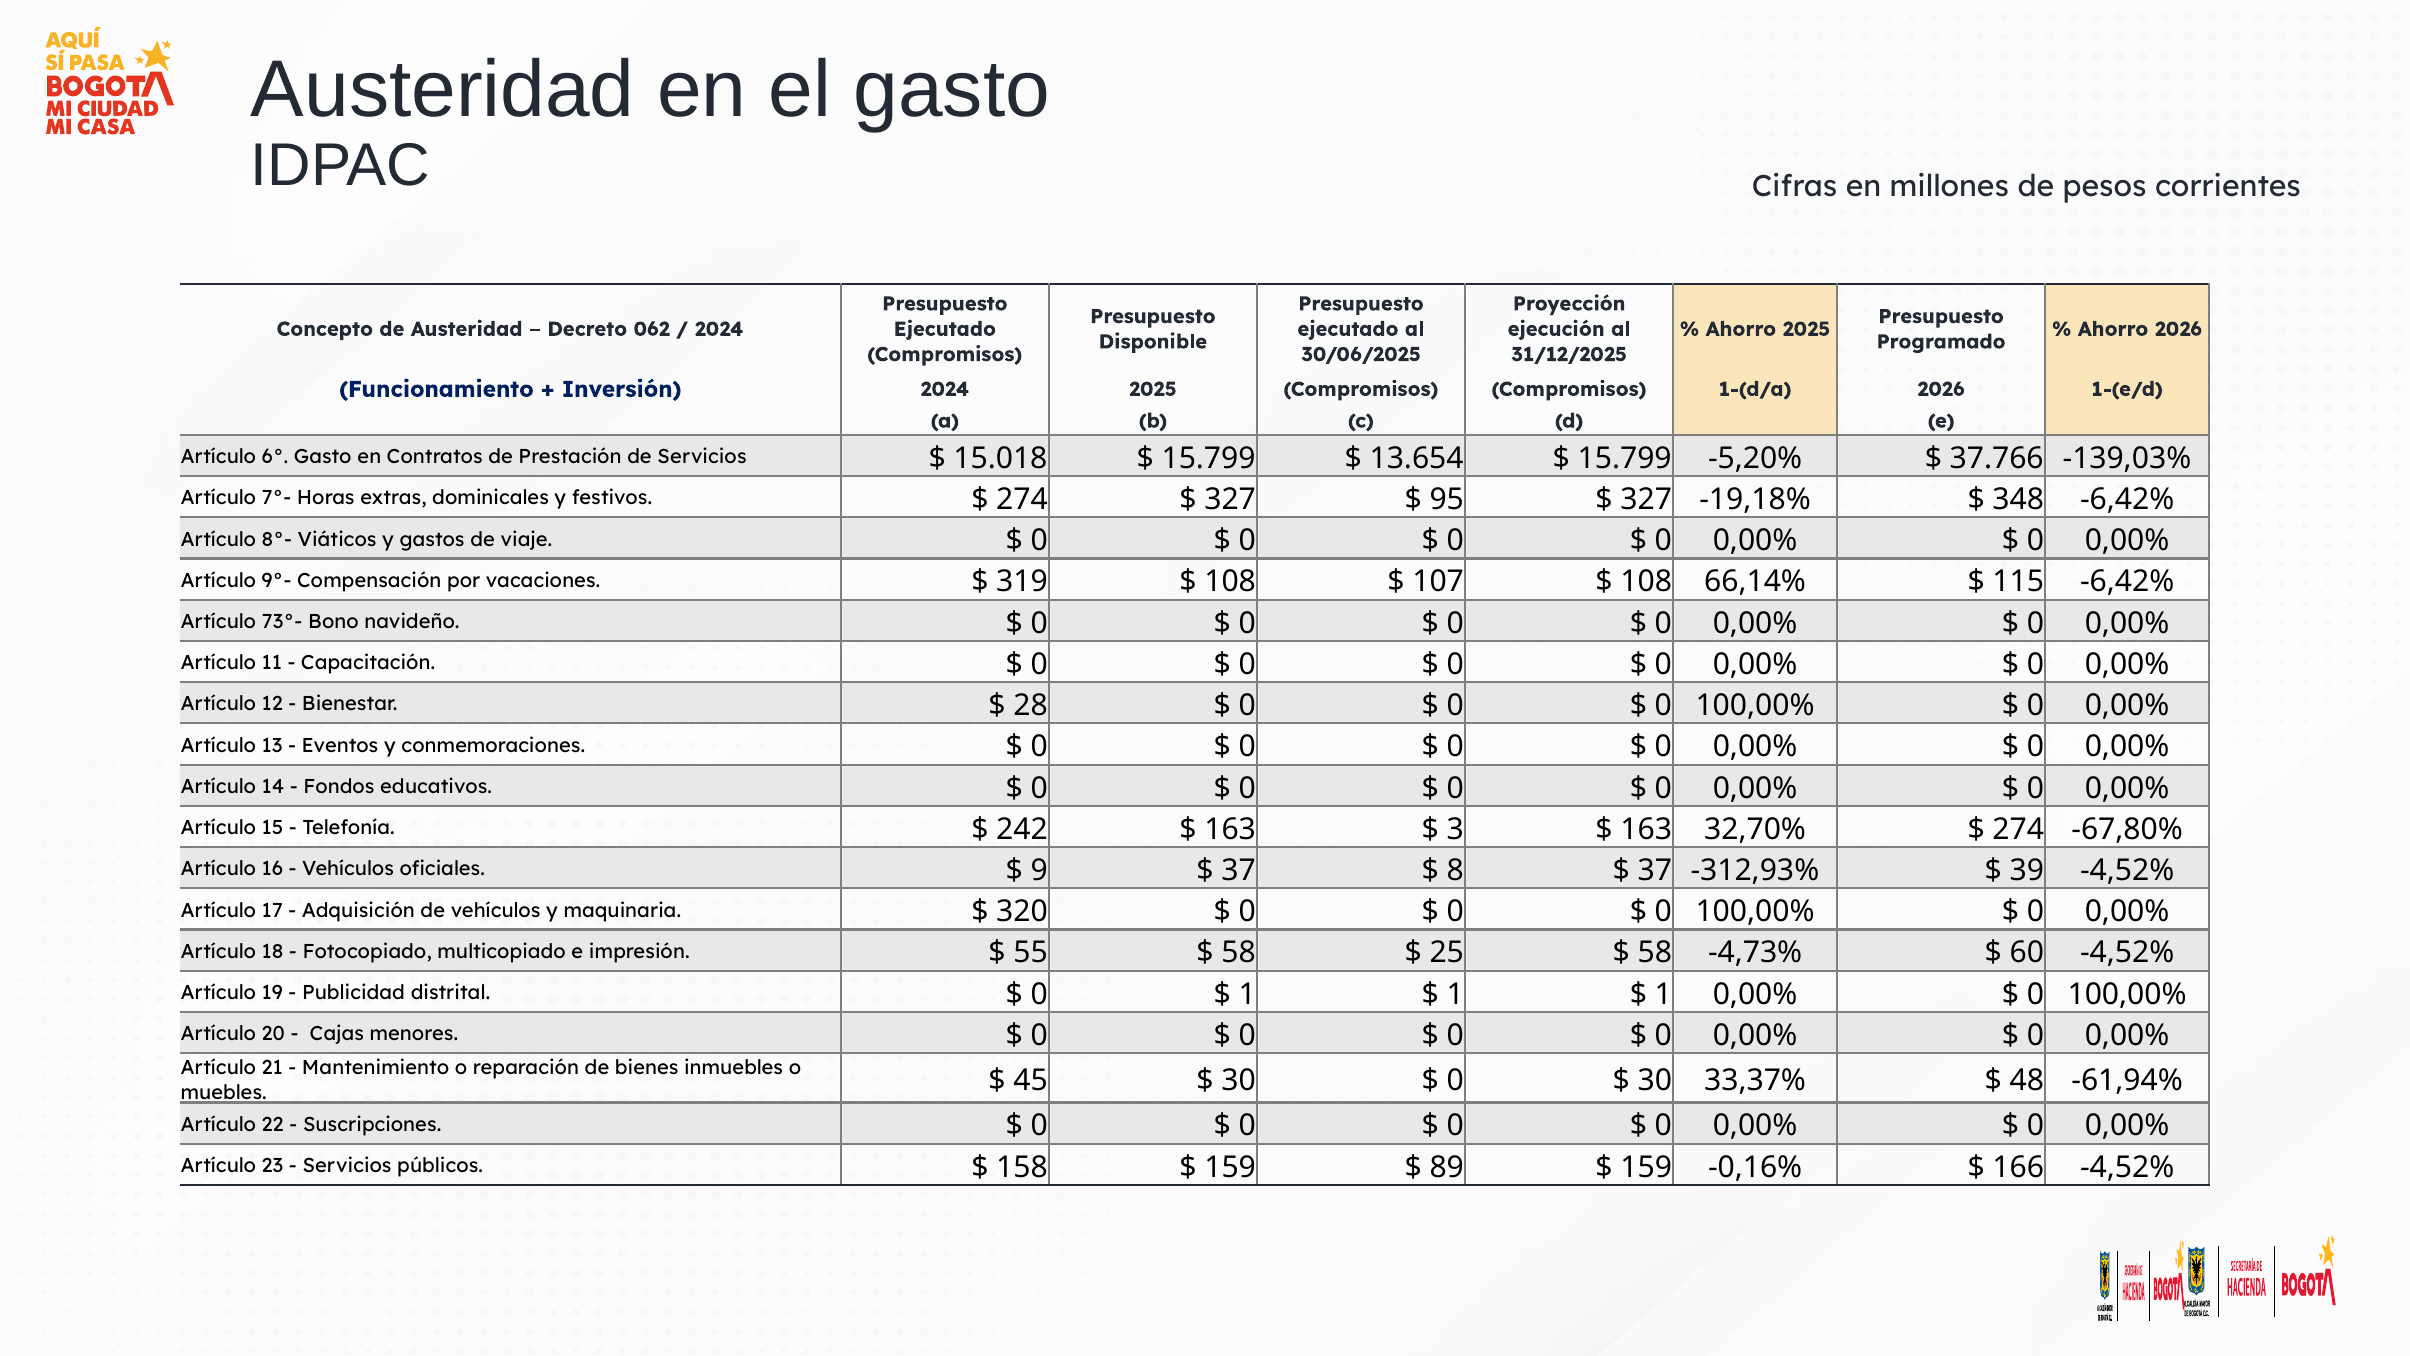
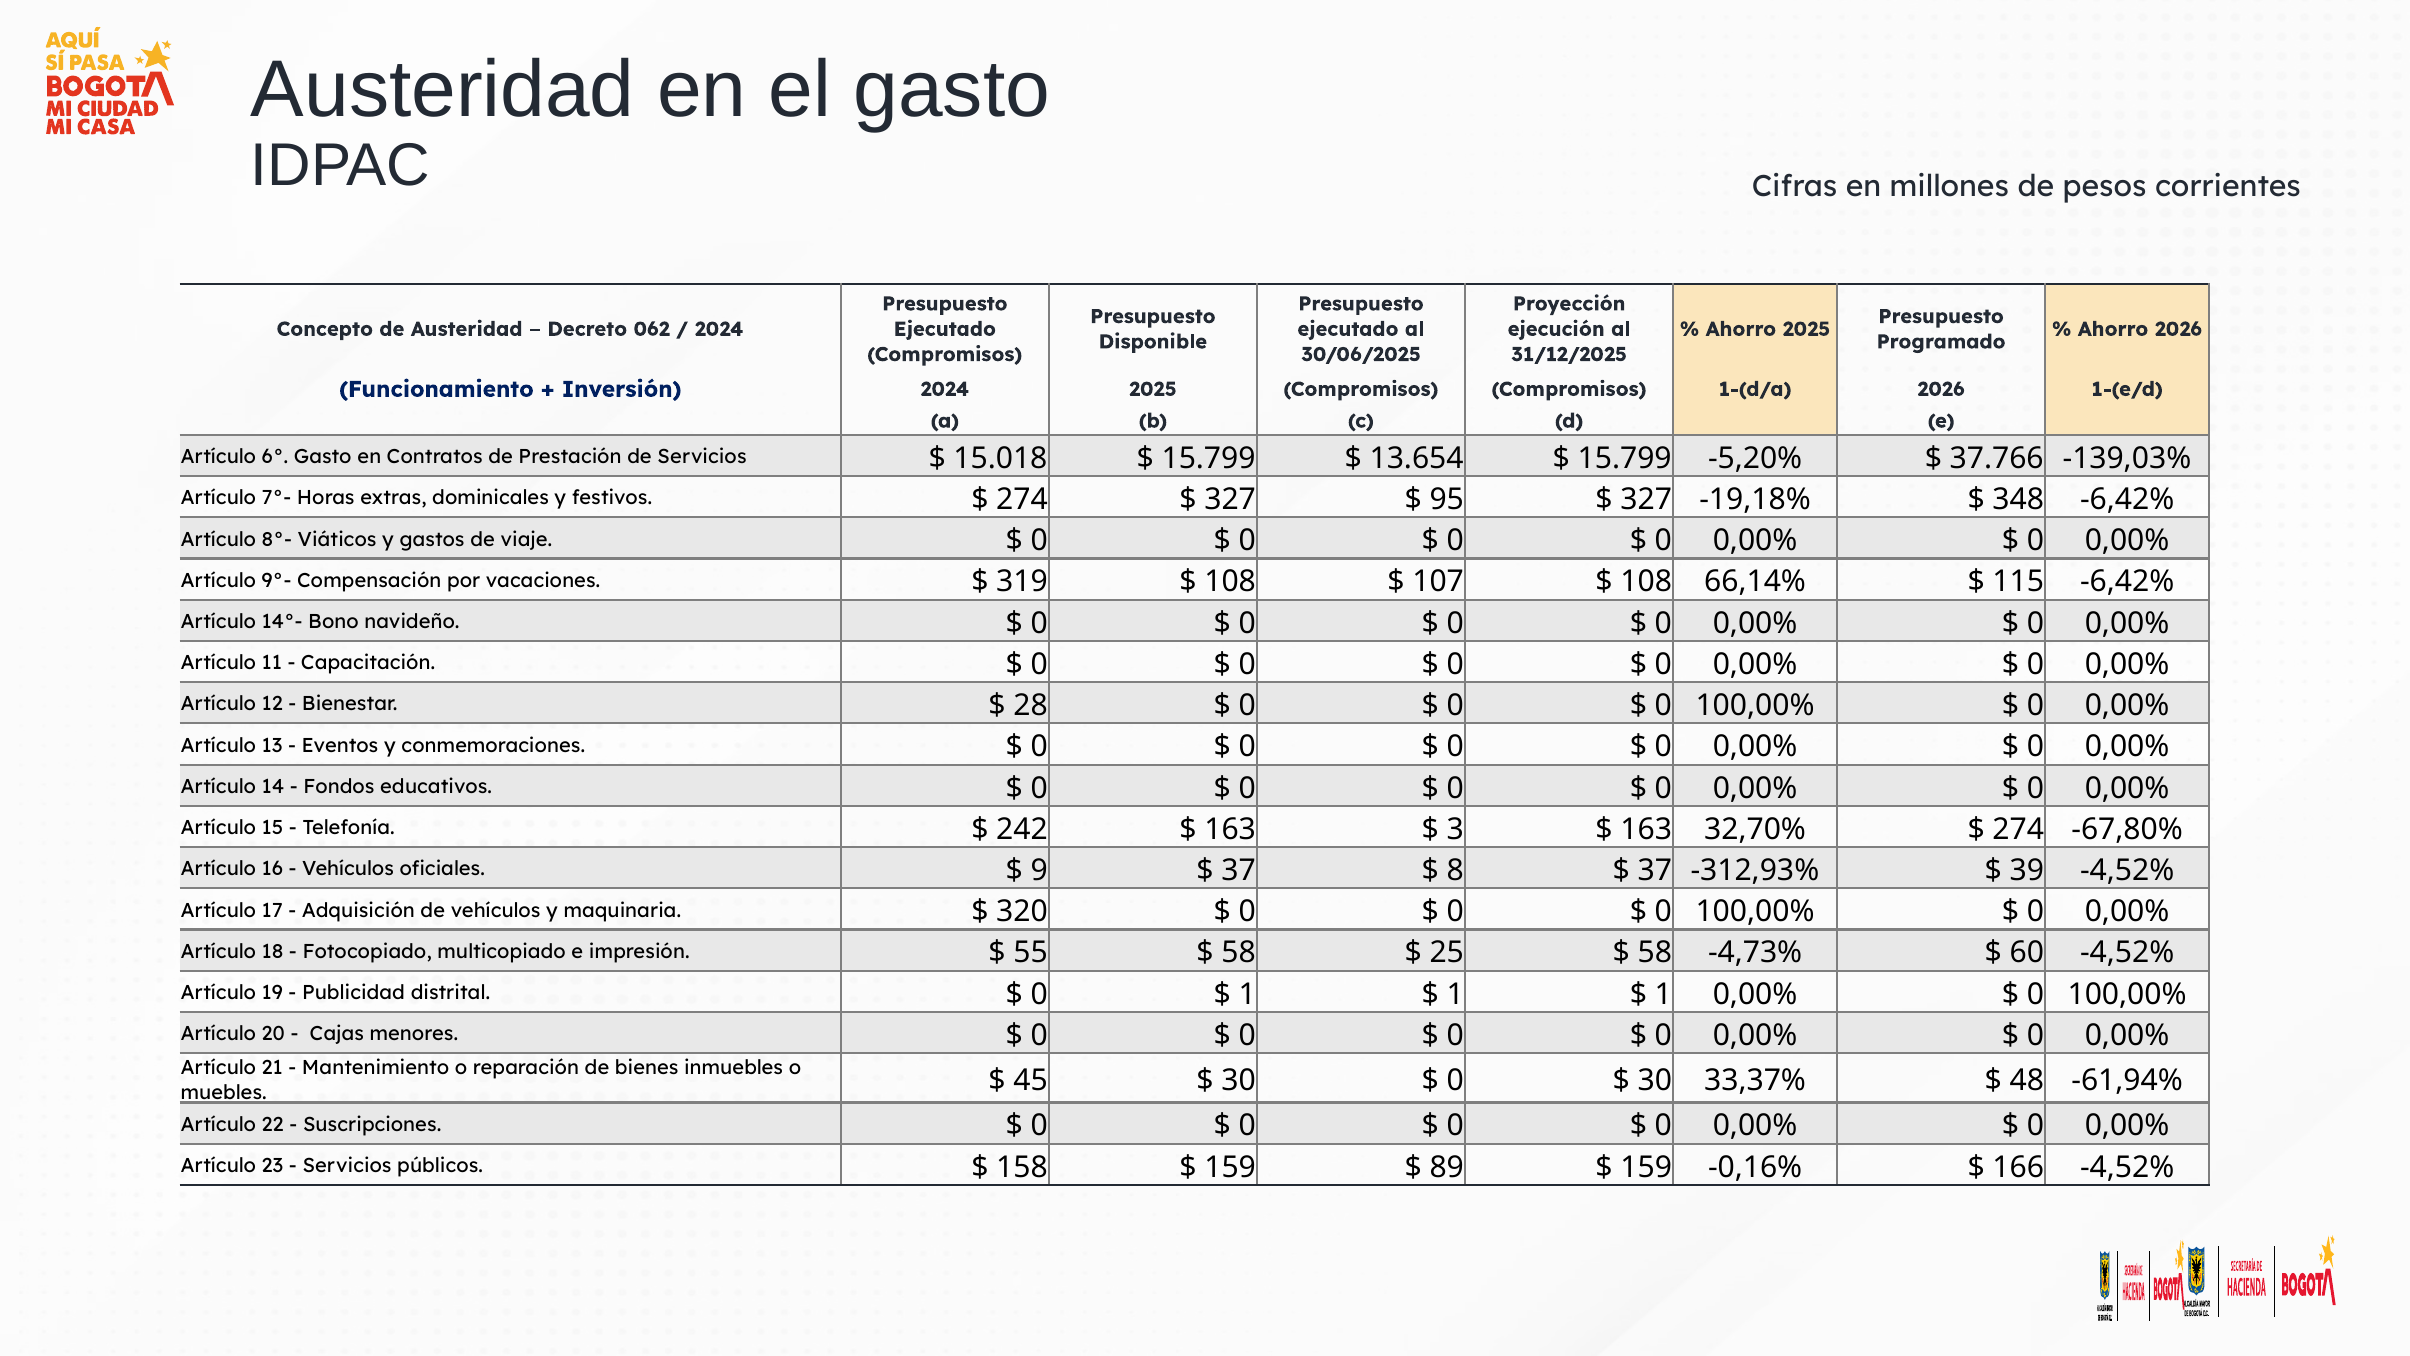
73°-: 73°- -> 14°-
